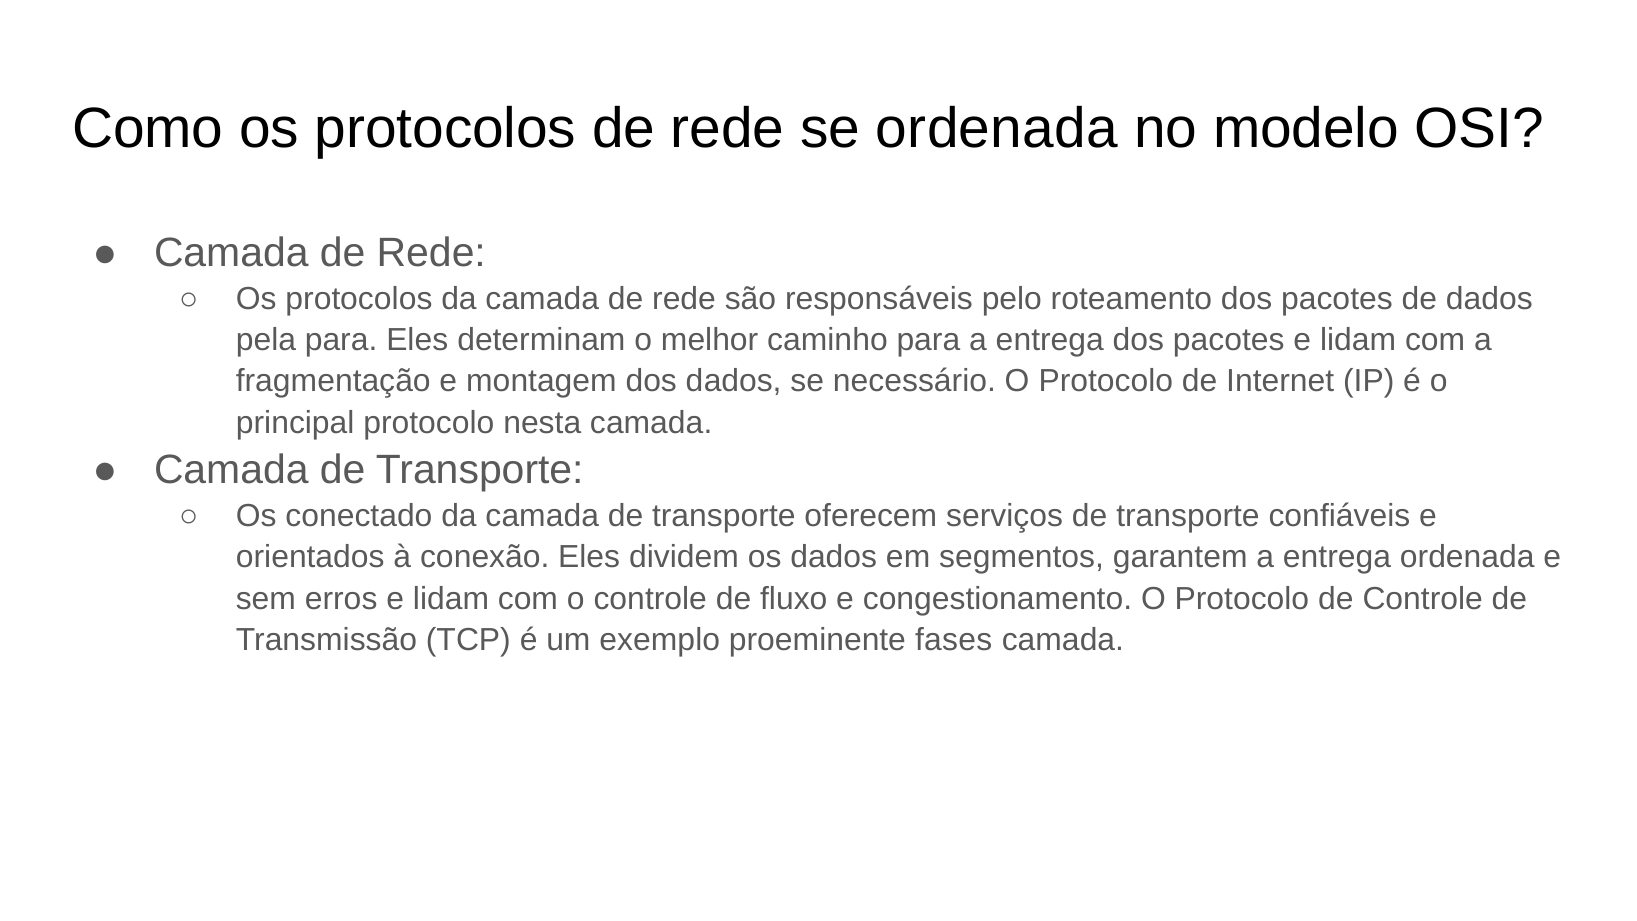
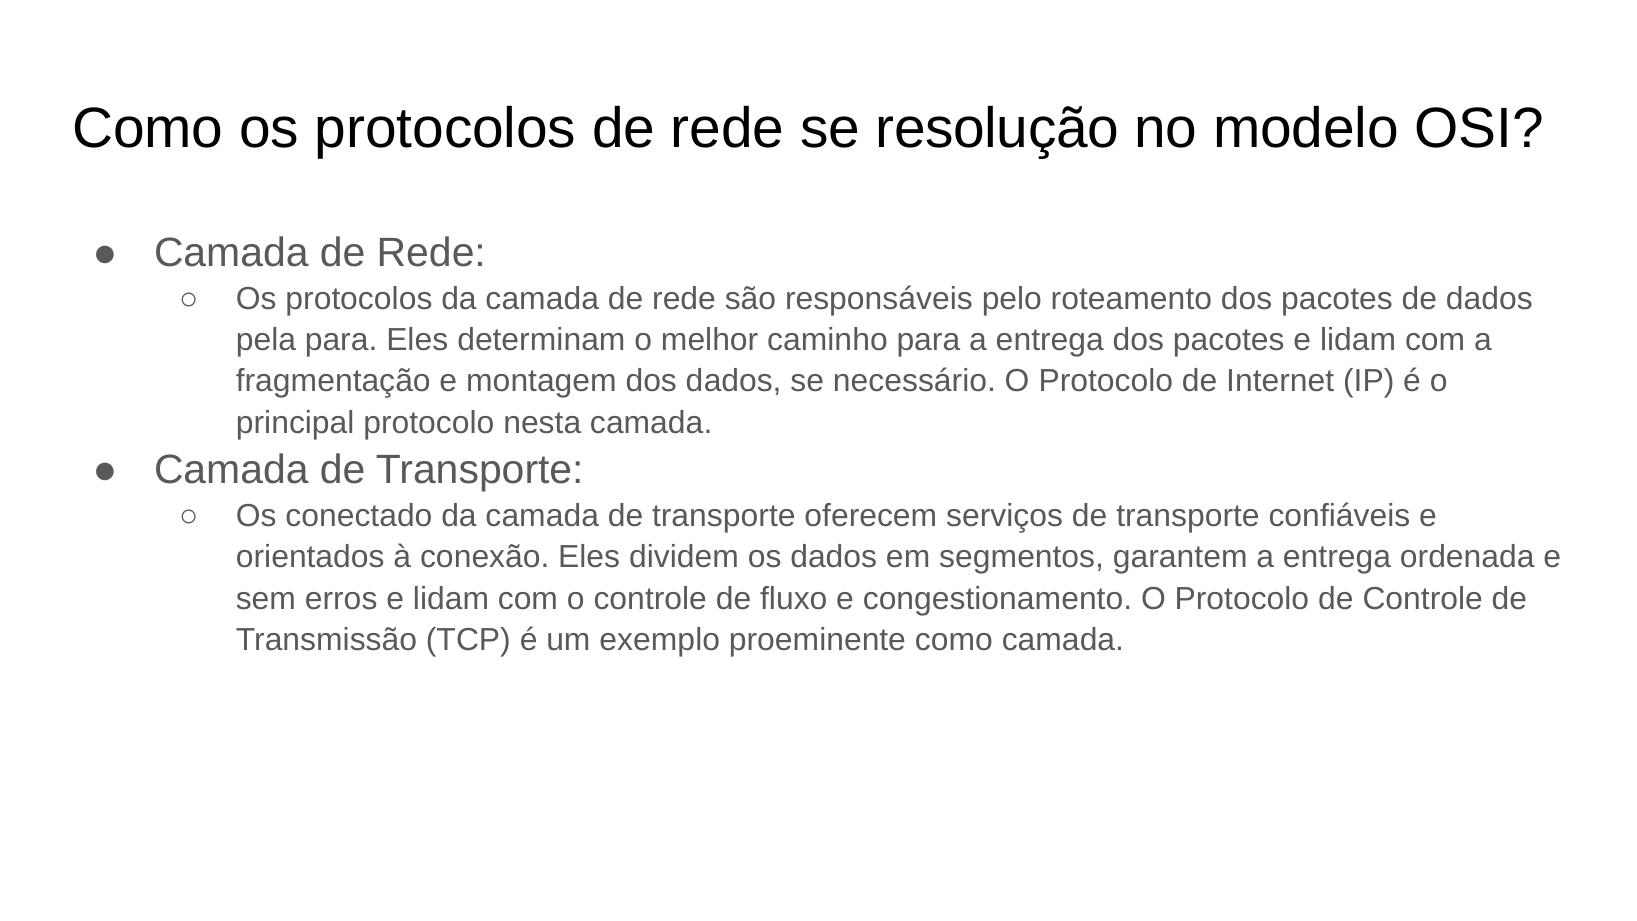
se ordenada: ordenada -> resolução
proeminente fases: fases -> como
